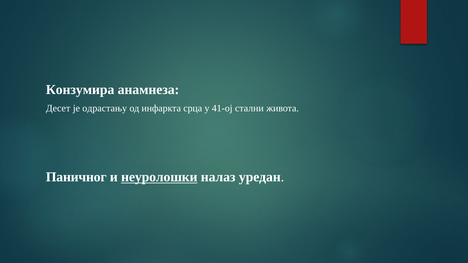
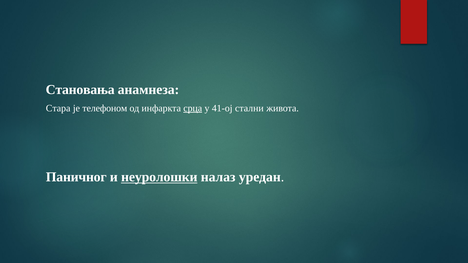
Конзумира: Конзумира -> Становања
Десет: Десет -> Стара
одрастању: одрастању -> телефоном
срца underline: none -> present
